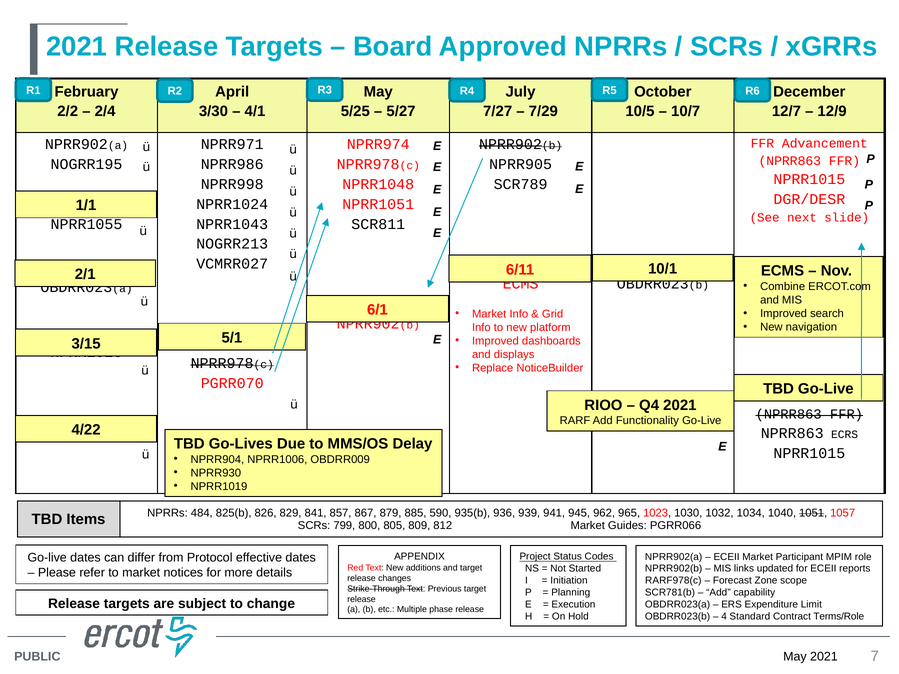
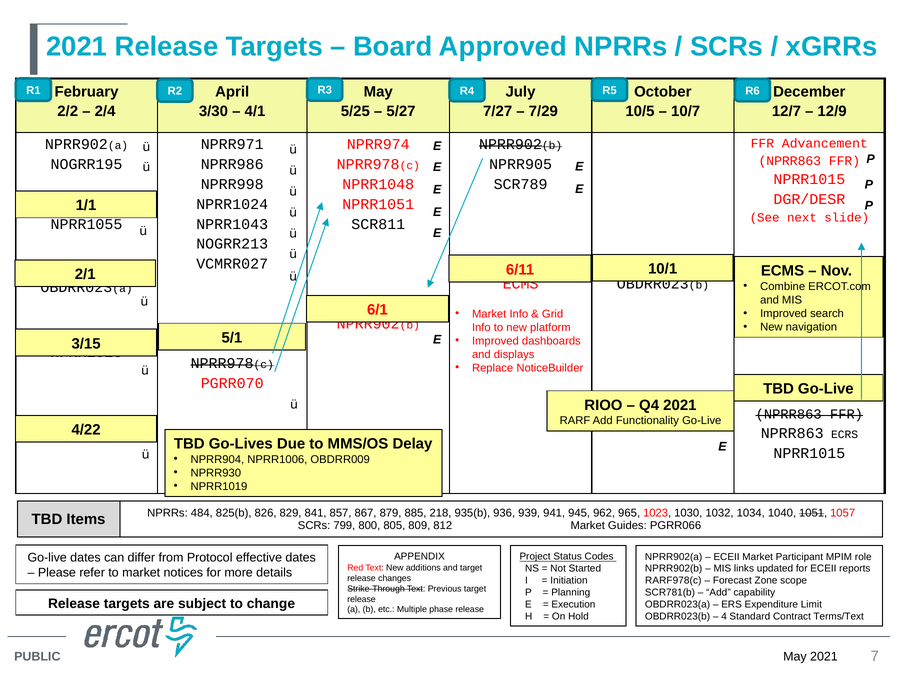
590: 590 -> 218
Terms/Role: Terms/Role -> Terms/Text
